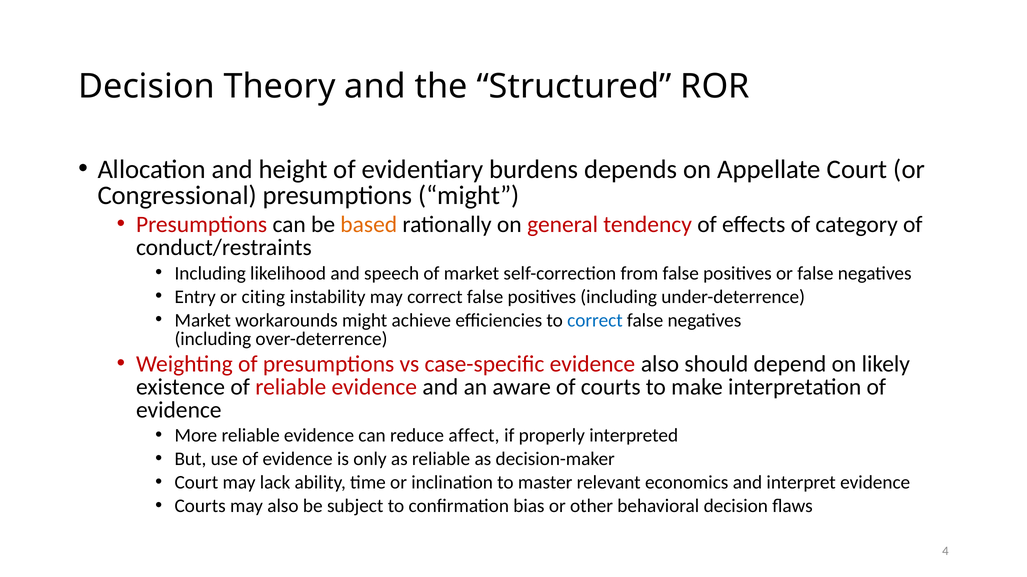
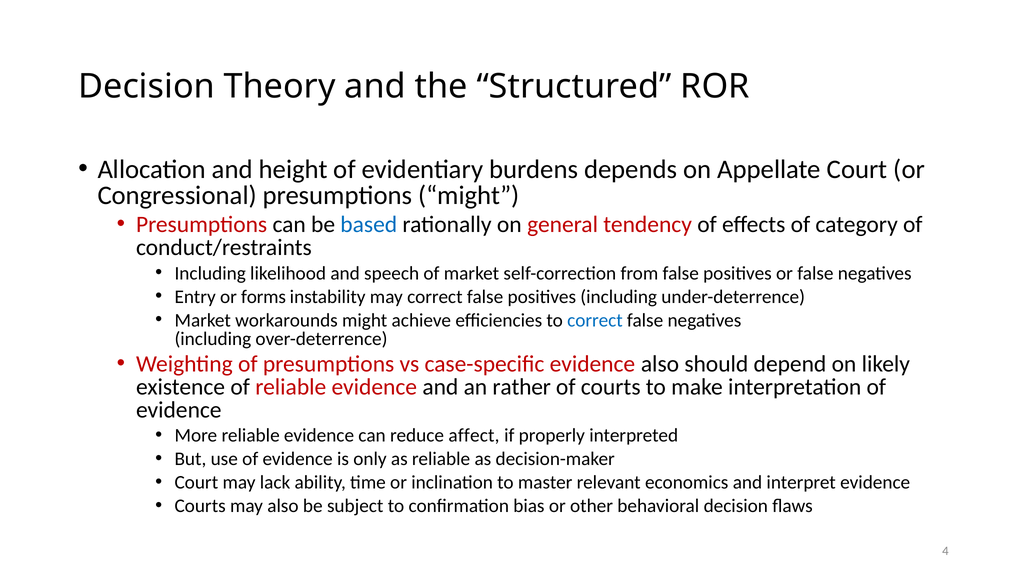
based colour: orange -> blue
citing: citing -> forms
aware: aware -> rather
